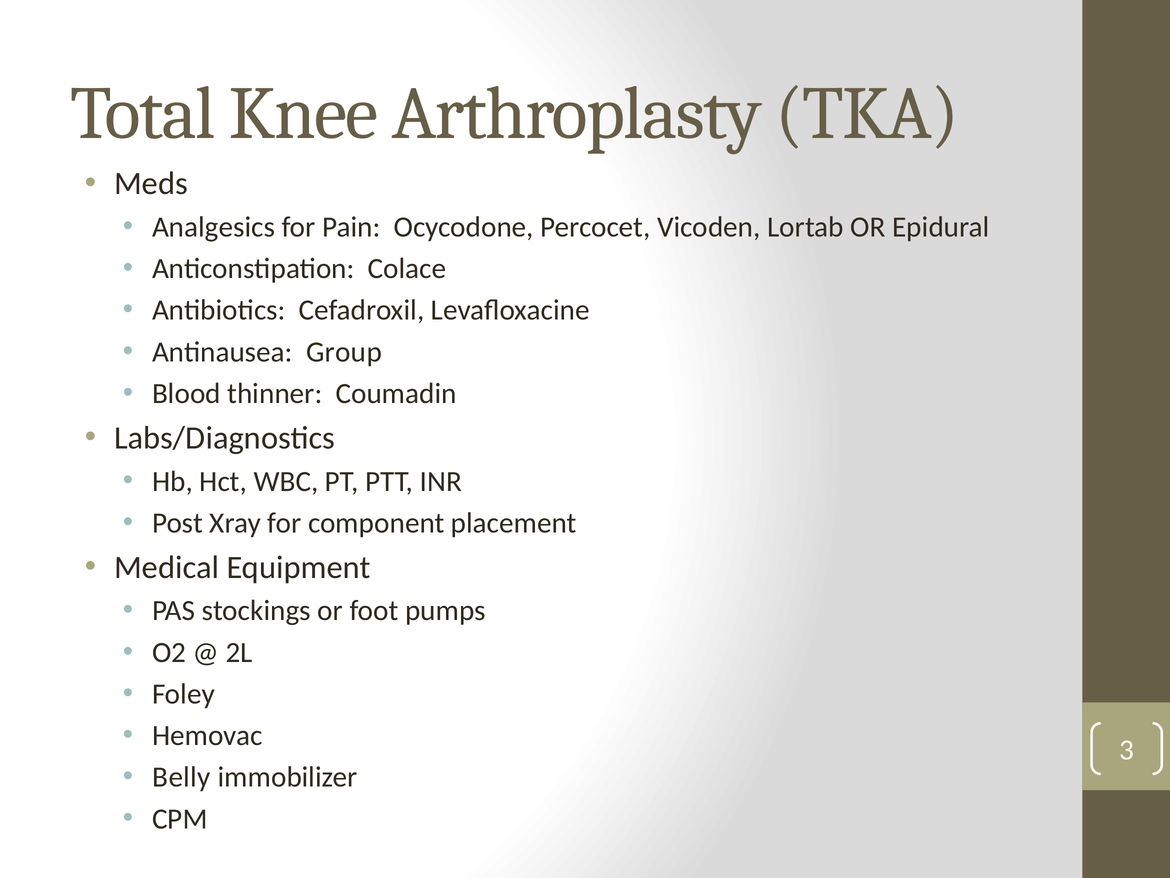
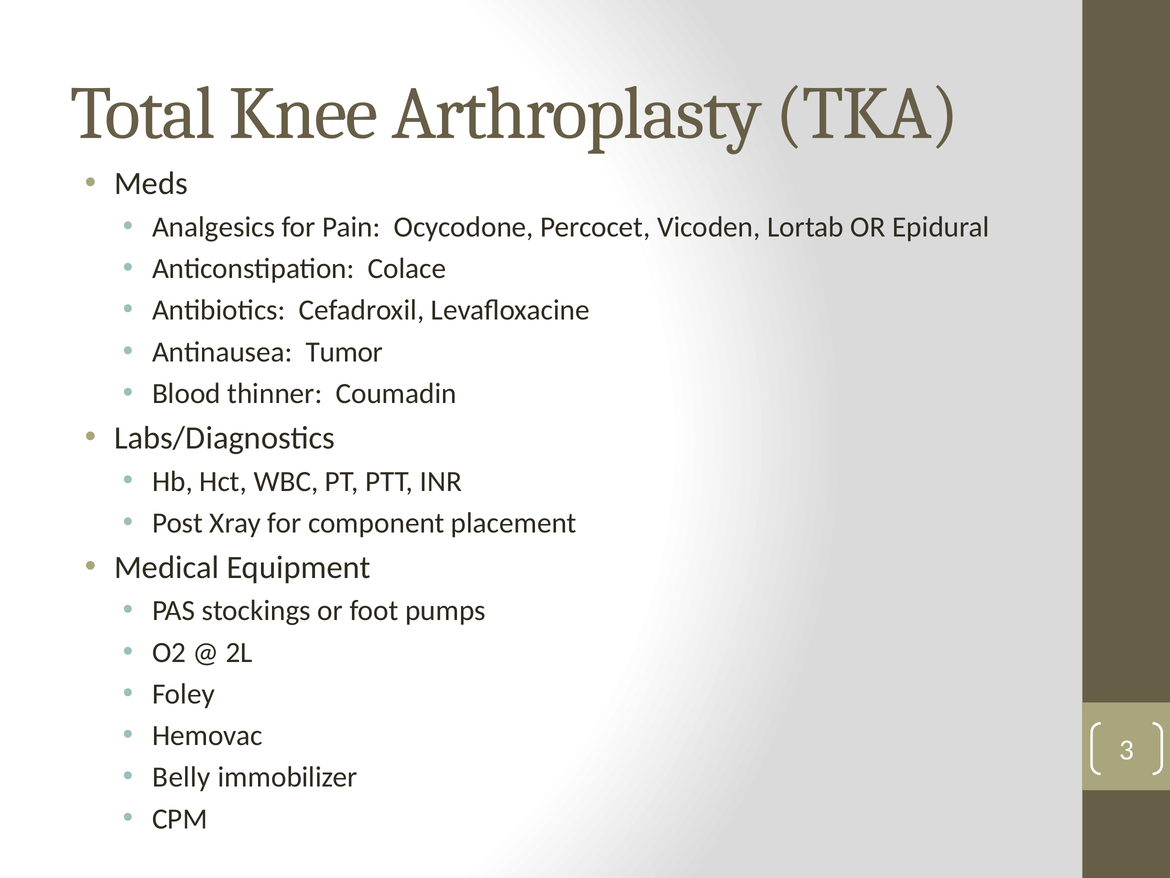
Group: Group -> Tumor
